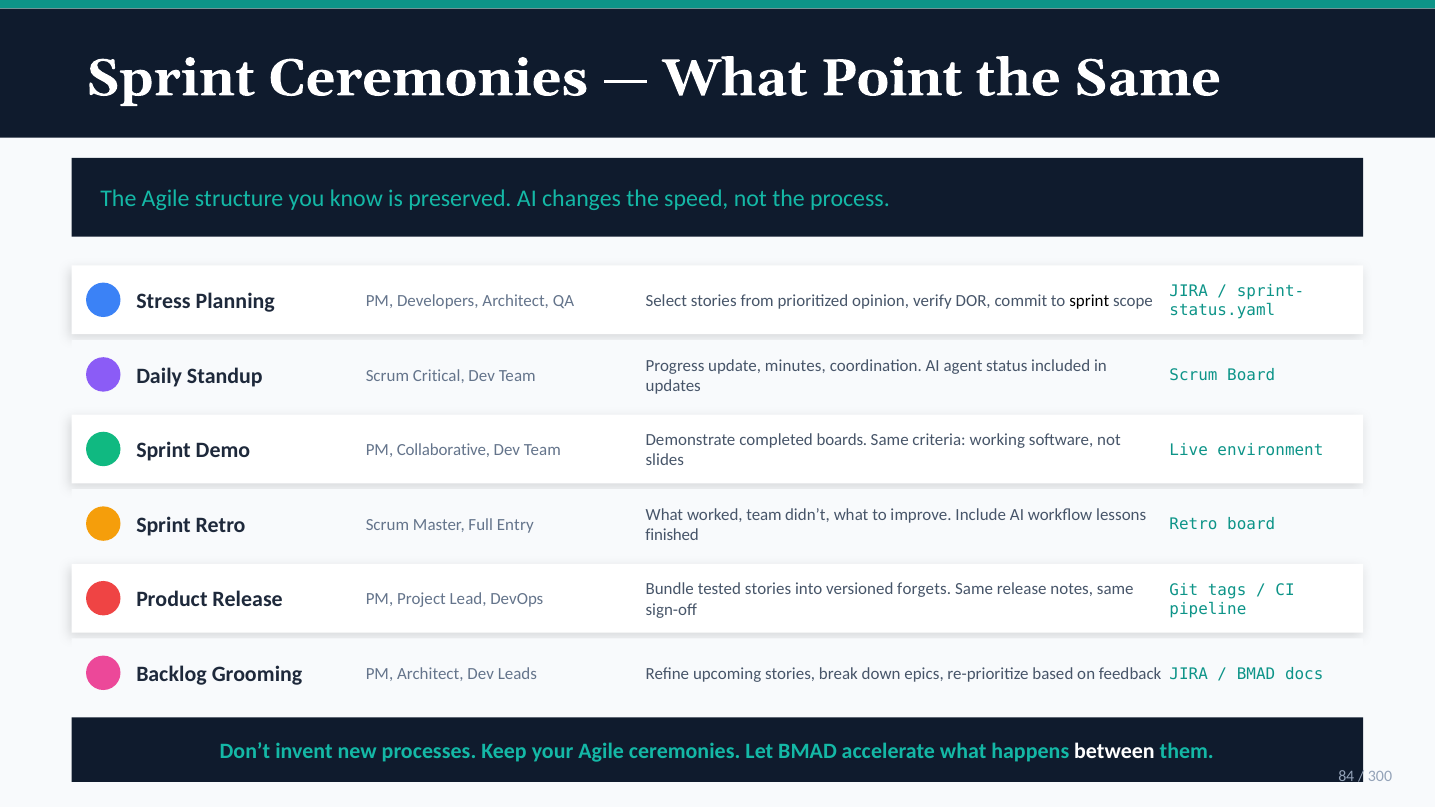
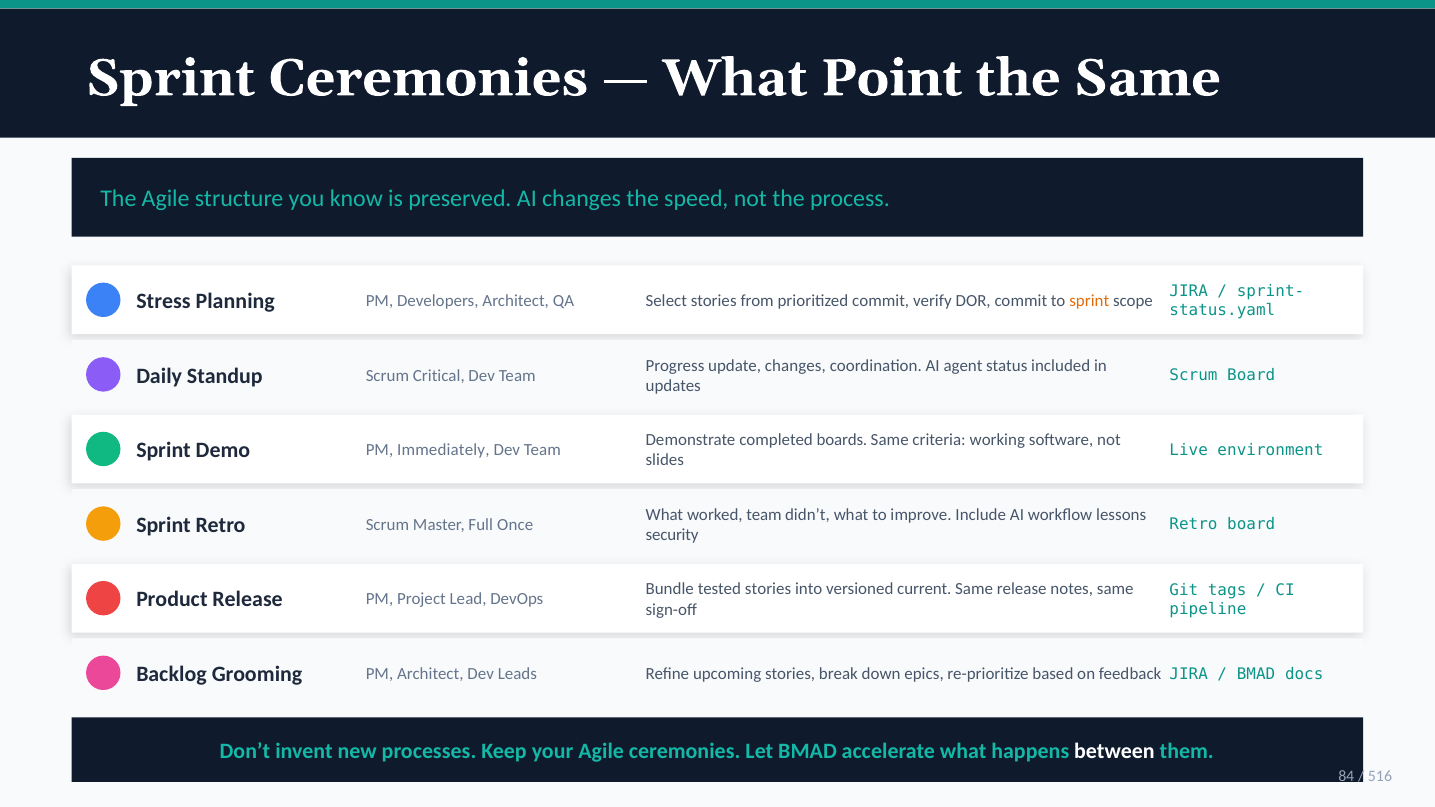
prioritized opinion: opinion -> commit
sprint at (1089, 301) colour: black -> orange
update minutes: minutes -> changes
Collaborative: Collaborative -> Immediately
Entry: Entry -> Once
finished: finished -> security
forgets: forgets -> current
300: 300 -> 516
